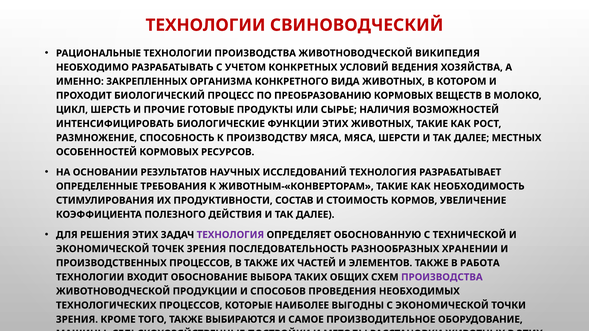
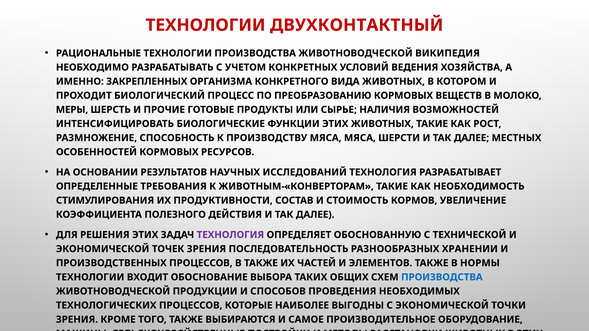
СВИНОВОДЧЕСКИЙ: СВИНОВОДЧЕСКИЙ -> ДВУХКОНТАКТНЫЙ
ЦИКЛ: ЦИКЛ -> МЕРЫ
РАБОТА: РАБОТА -> НОРМЫ
ПРОИЗВОДСТВА at (442, 277) colour: purple -> blue
